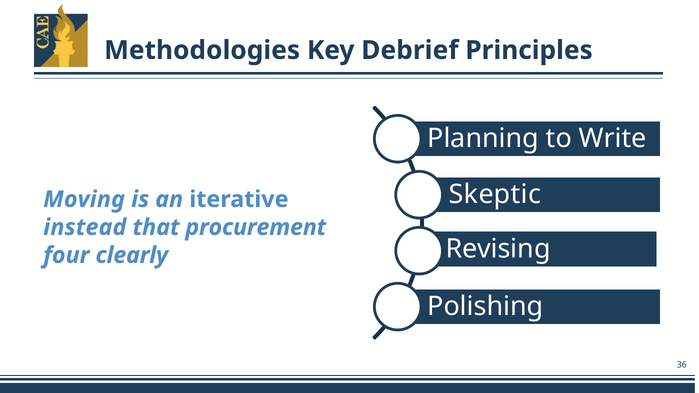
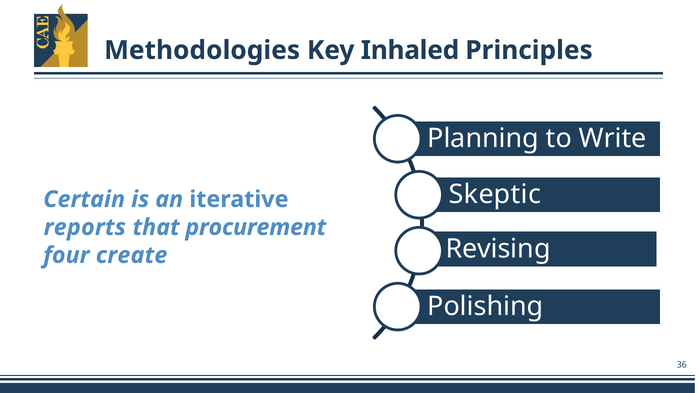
Debrief: Debrief -> Inhaled
Moving: Moving -> Certain
instead: instead -> reports
clearly: clearly -> create
